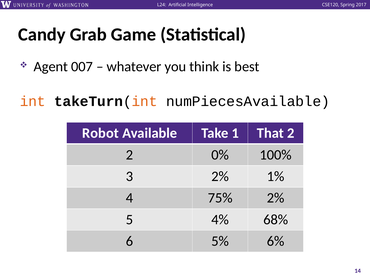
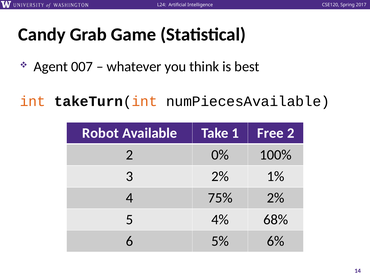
That: That -> Free
